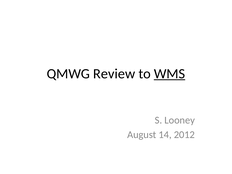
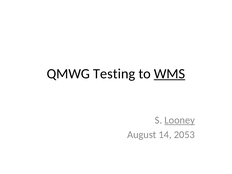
Review: Review -> Testing
Looney underline: none -> present
2012: 2012 -> 2053
